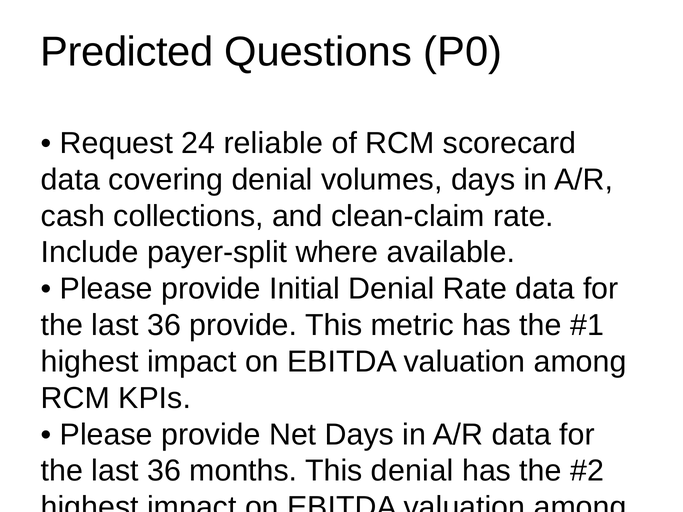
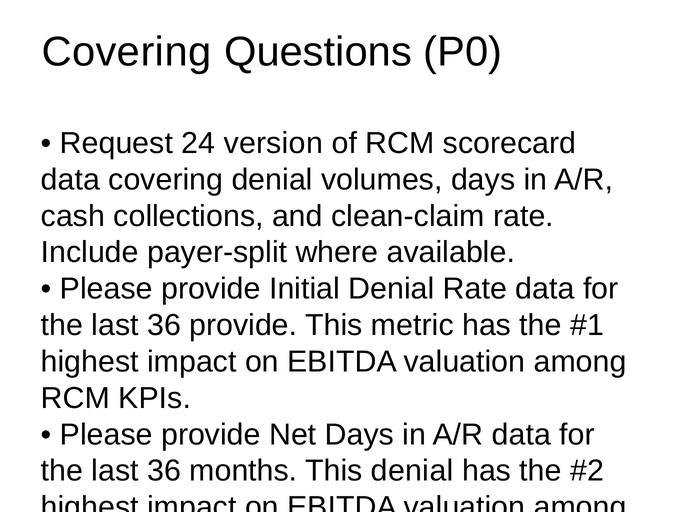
Predicted at (127, 52): Predicted -> Covering
reliable: reliable -> version
